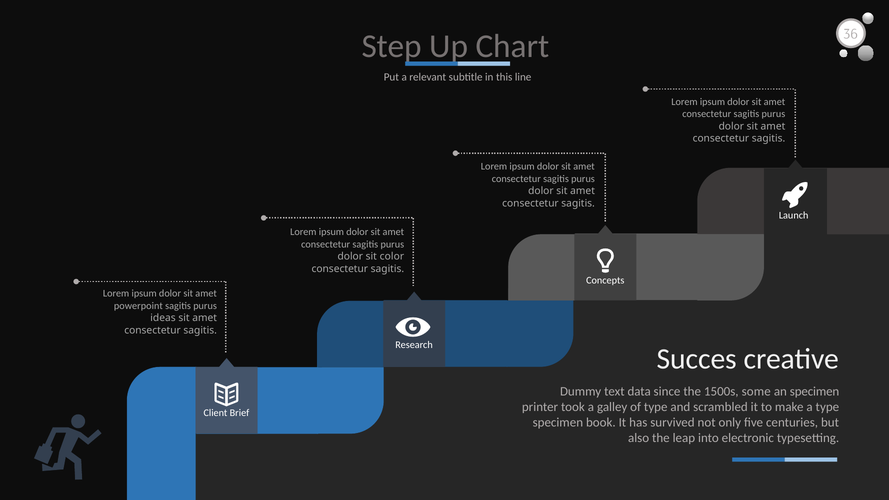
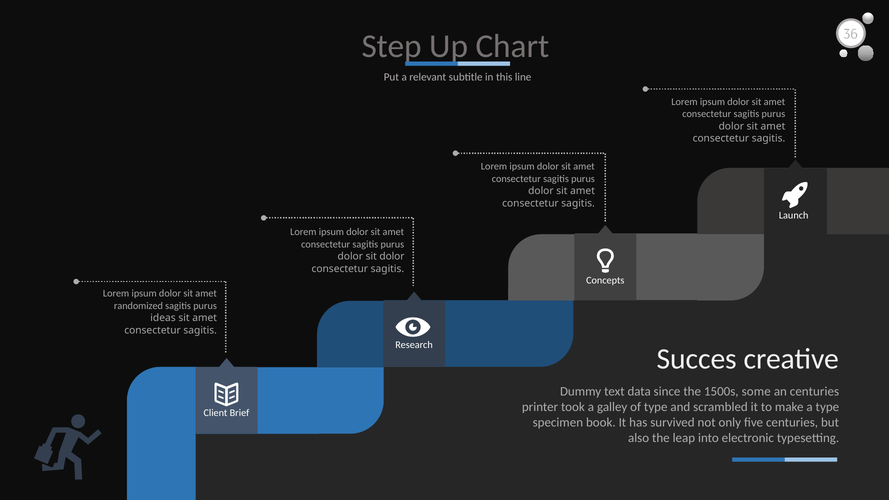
sit color: color -> dolor
powerpoint: powerpoint -> randomized
an specimen: specimen -> centuries
